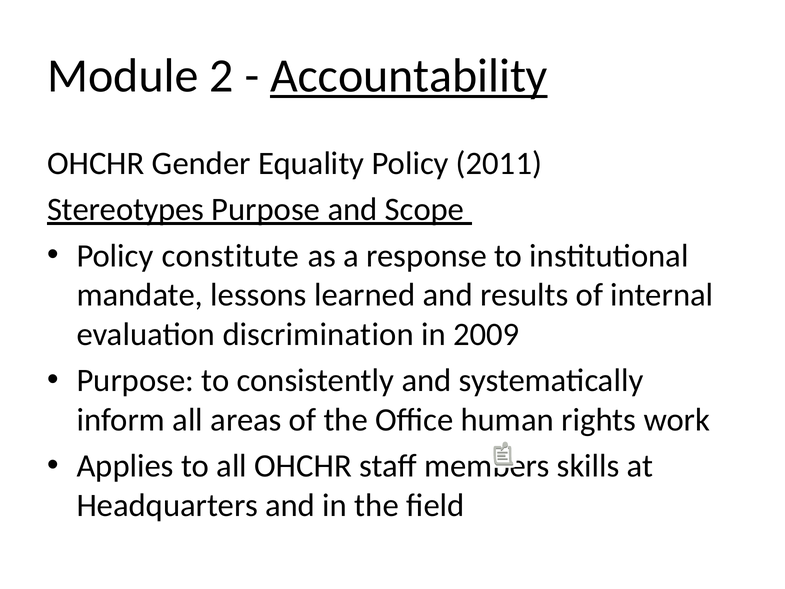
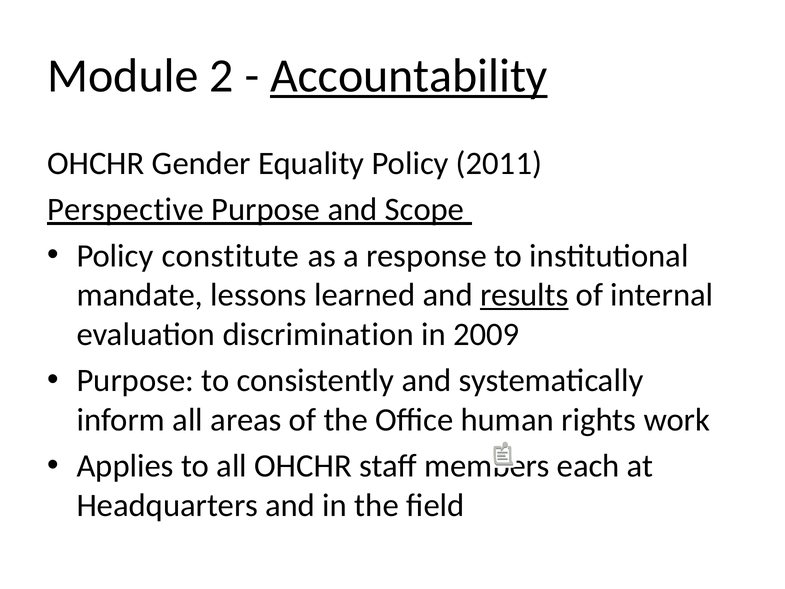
Stereotypes: Stereotypes -> Perspective
results underline: none -> present
skills: skills -> each
